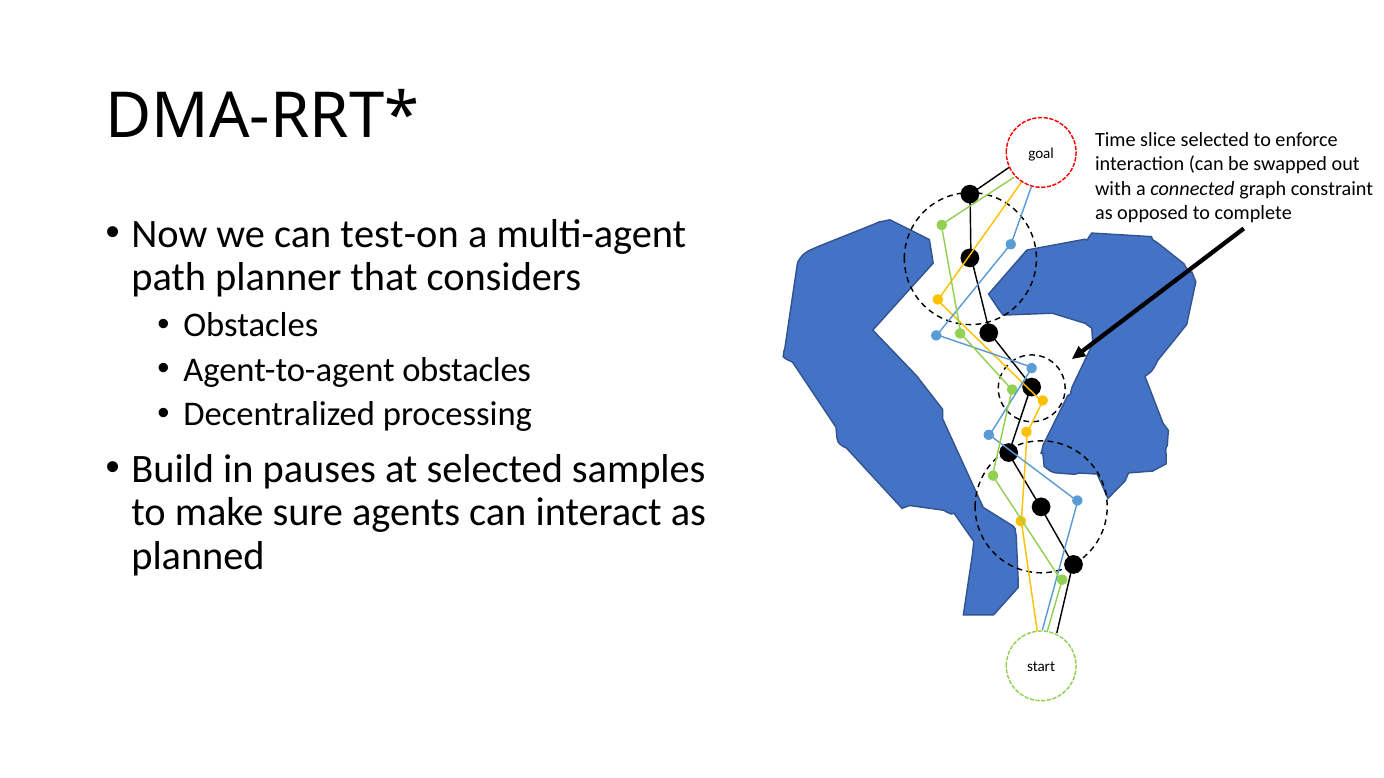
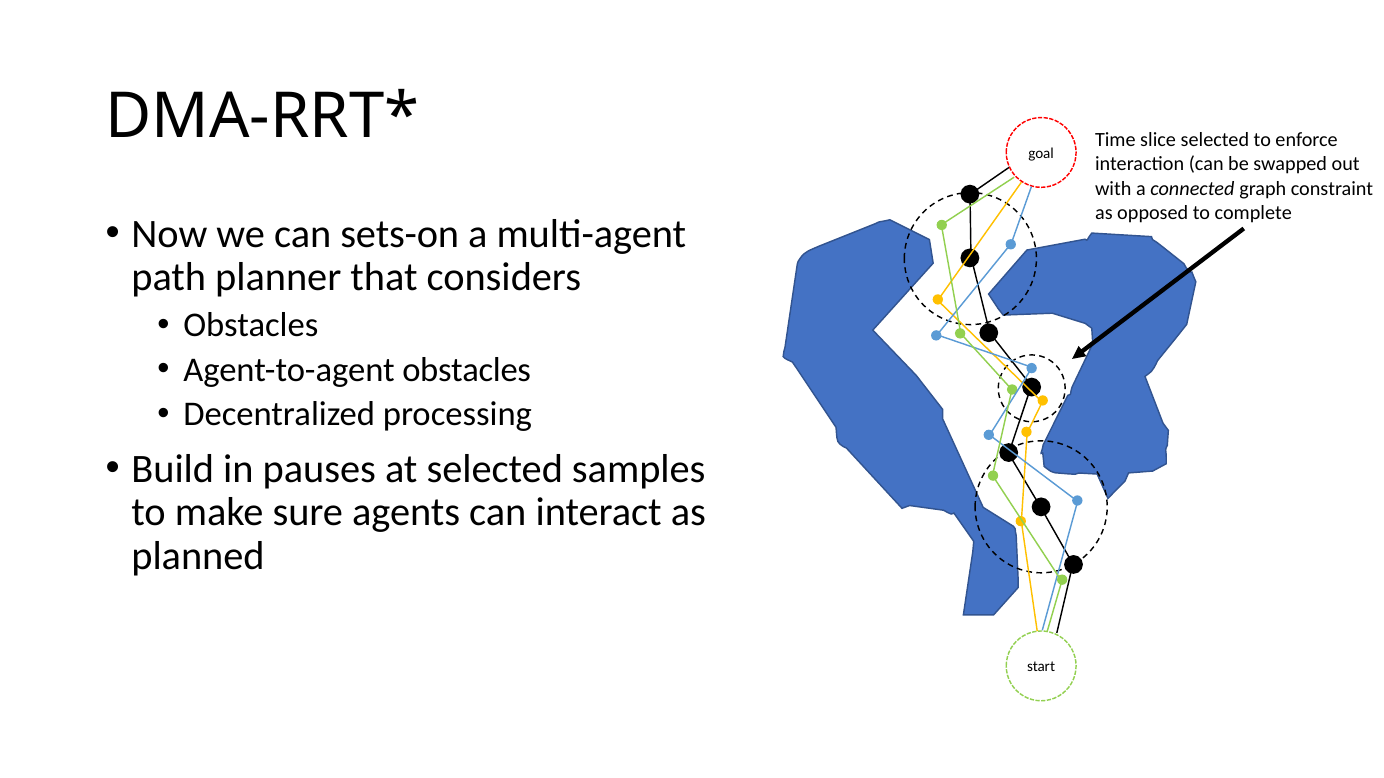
test-on: test-on -> sets-on
